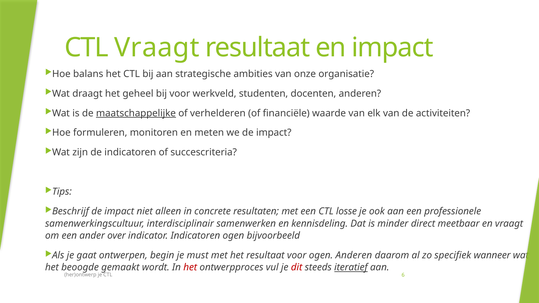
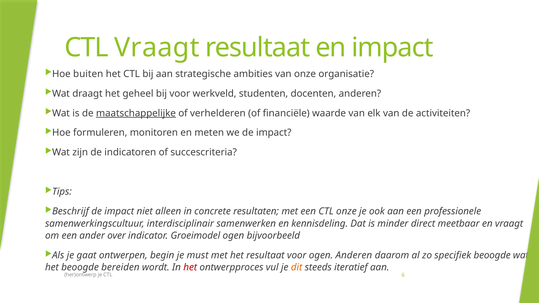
balans: balans -> buiten
CTL losse: losse -> onze
indicator Indicatoren: Indicatoren -> Groeimodel
specifiek wanneer: wanneer -> beoogde
gemaakt: gemaakt -> bereiden
dit colour: red -> orange
iteratief underline: present -> none
